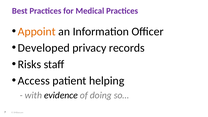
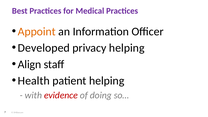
privacy records: records -> helping
Risks: Risks -> Align
Access: Access -> Health
evidence colour: black -> red
